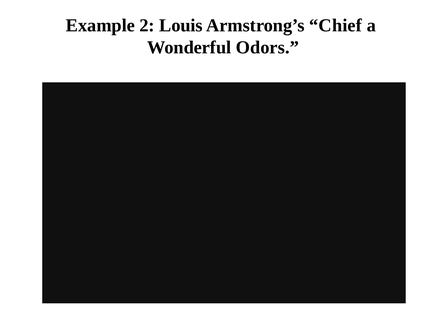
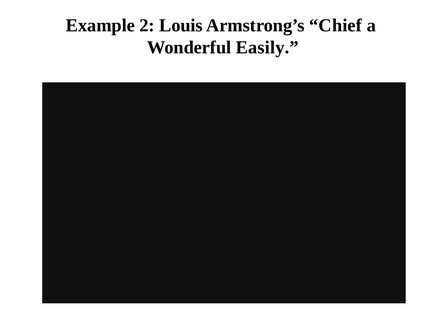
Odors: Odors -> Easily
